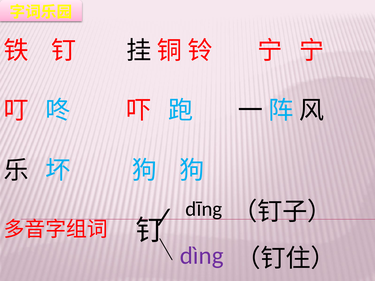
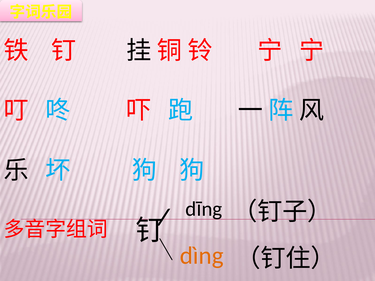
dìng colour: purple -> orange
